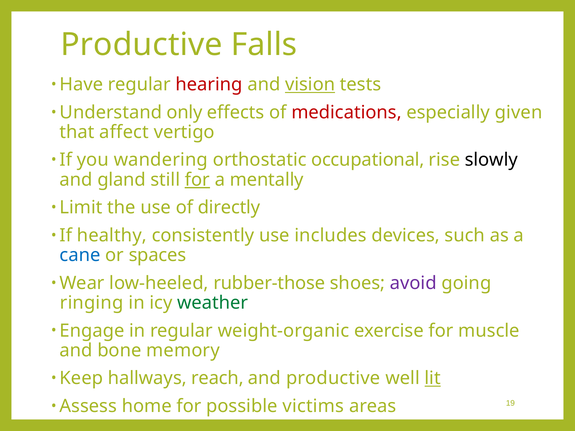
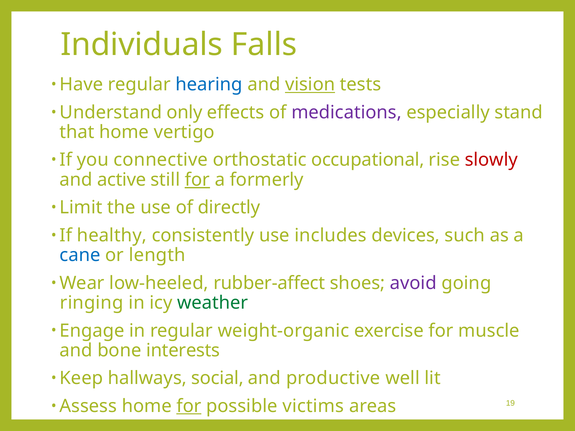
Productive at (142, 45): Productive -> Individuals
hearing colour: red -> blue
medications colour: red -> purple
given: given -> stand
that affect: affect -> home
wandering: wandering -> connective
slowly colour: black -> red
gland: gland -> active
mentally: mentally -> formerly
spaces: spaces -> length
rubber-those: rubber-those -> rubber-affect
memory: memory -> interests
reach: reach -> social
lit underline: present -> none
for at (189, 406) underline: none -> present
